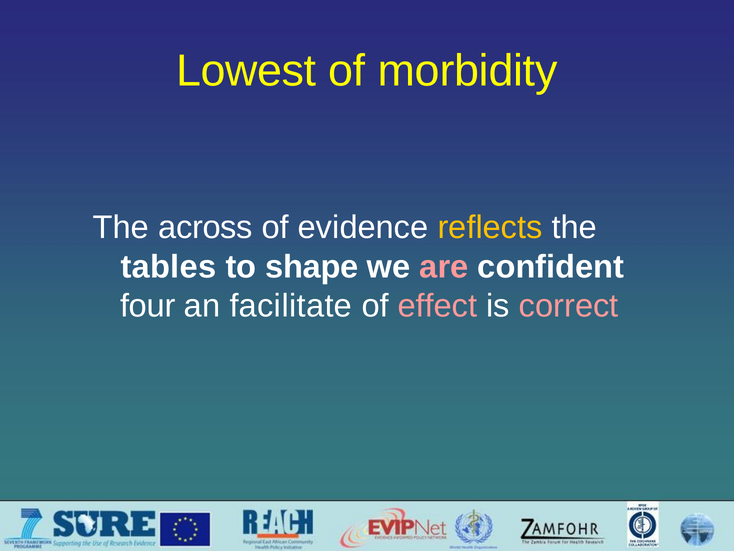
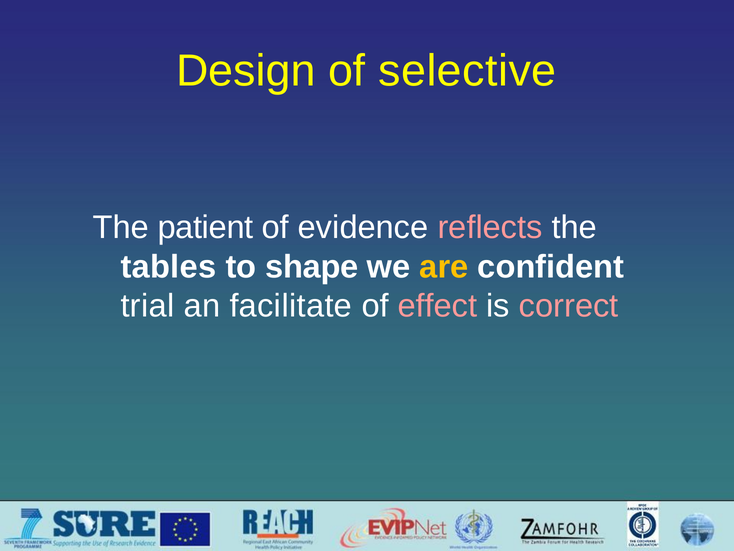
Lowest: Lowest -> Design
morbidity: morbidity -> selective
across: across -> patient
reflects colour: yellow -> pink
are colour: pink -> yellow
four: four -> trial
